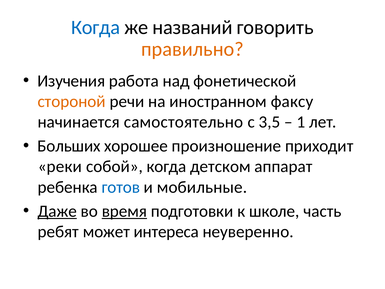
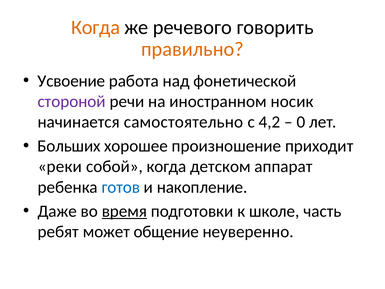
Когда at (96, 27) colour: blue -> orange
названий: названий -> речевого
Изучения: Изучения -> Усвоение
стороной colour: orange -> purple
факсу: факсу -> носик
3,5: 3,5 -> 4,2
1: 1 -> 0
мобильные: мобильные -> накопление
Даже underline: present -> none
интереса: интереса -> общение
